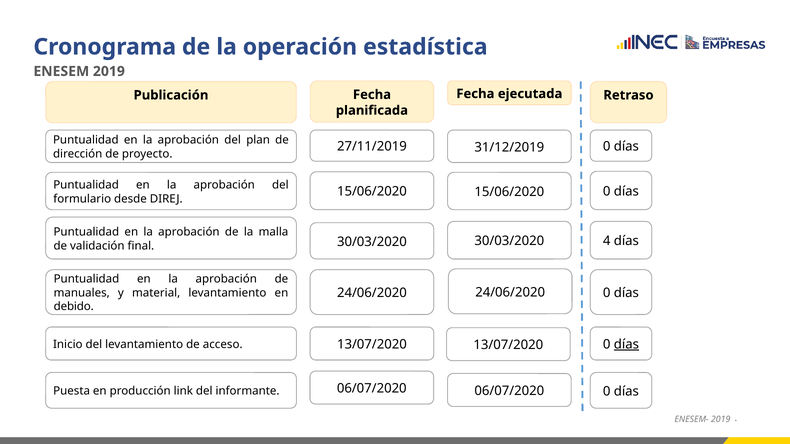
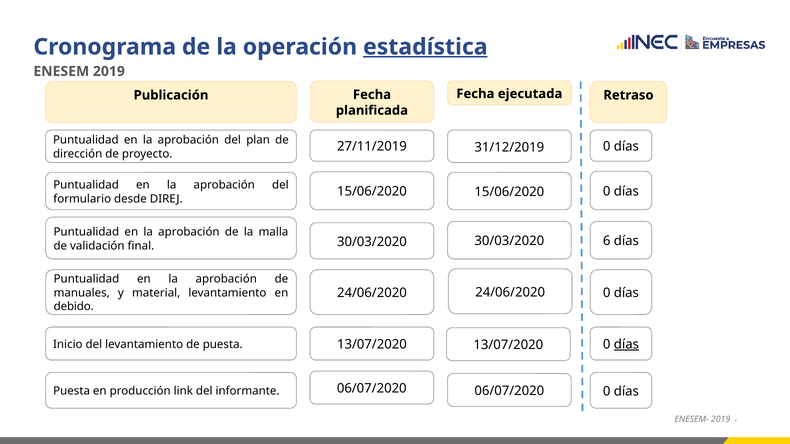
estadística underline: none -> present
4: 4 -> 6
de acceso: acceso -> puesta
